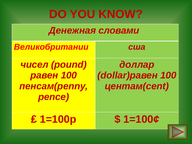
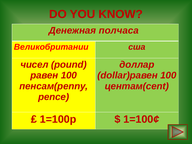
словами: словами -> полчаса
